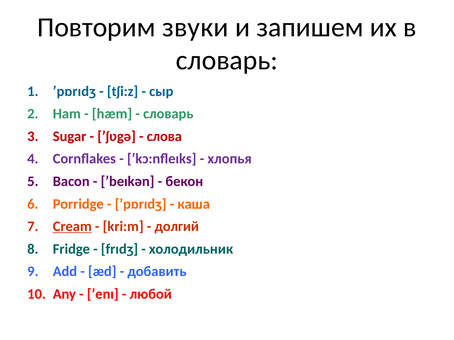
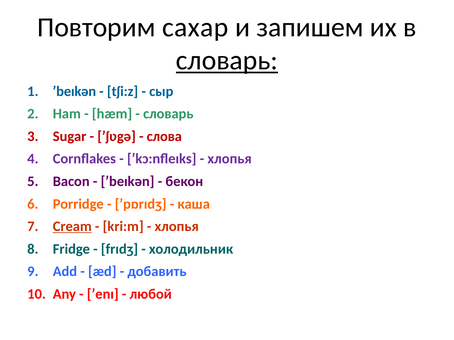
звуки: звуки -> сахар
словарь at (227, 61) underline: none -> present
ʹpɒrıdʒ at (74, 91): ʹpɒrıdʒ -> ʹbeıkən
долгий at (177, 227): долгий -> хлопья
